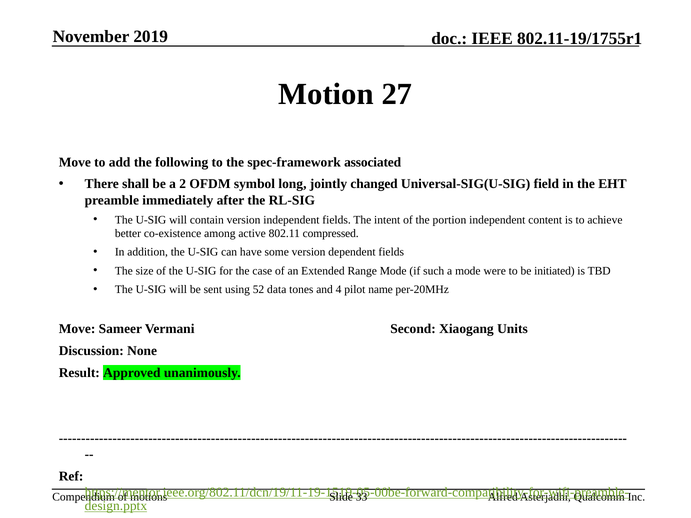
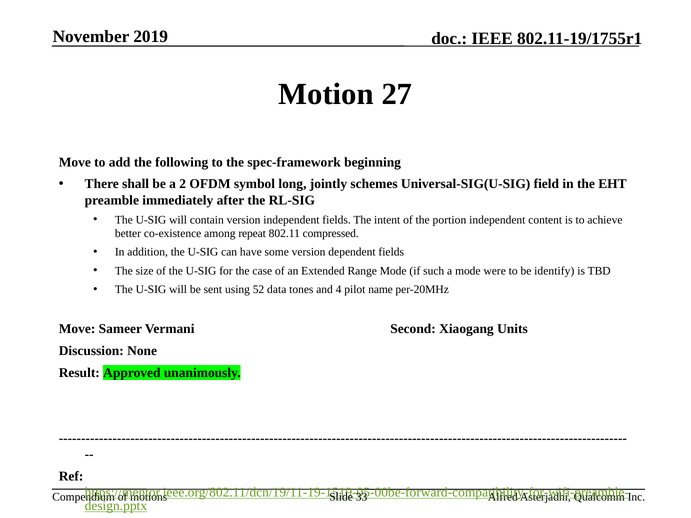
associated: associated -> beginning
changed: changed -> schemes
active: active -> repeat
initiated: initiated -> identify
